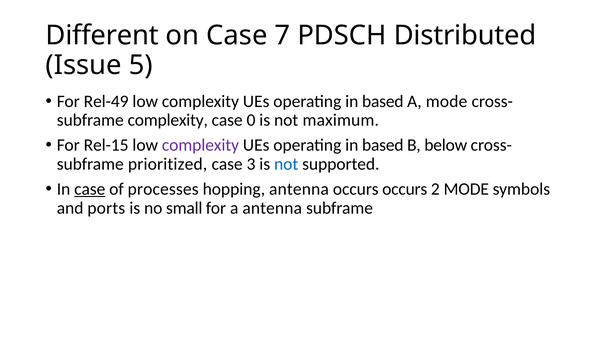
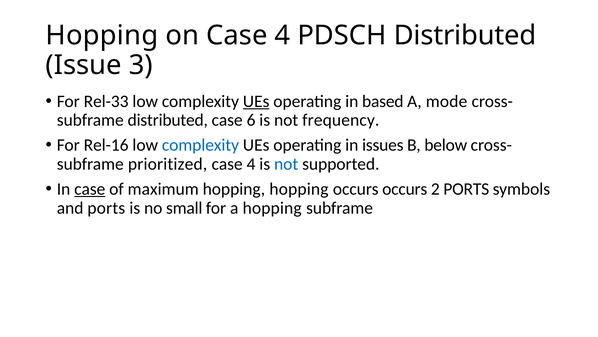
Different at (102, 35): Different -> Hopping
on Case 7: 7 -> 4
5: 5 -> 3
Rel-49: Rel-49 -> Rel-33
UEs at (256, 101) underline: none -> present
subframe complexity: complexity -> distributed
0: 0 -> 6
maximum: maximum -> frequency
Rel-15: Rel-15 -> Rel-16
complexity at (200, 145) colour: purple -> blue
based at (383, 145): based -> issues
3 at (251, 164): 3 -> 4
processes: processes -> maximum
hopping antenna: antenna -> hopping
2 MODE: MODE -> PORTS
a antenna: antenna -> hopping
